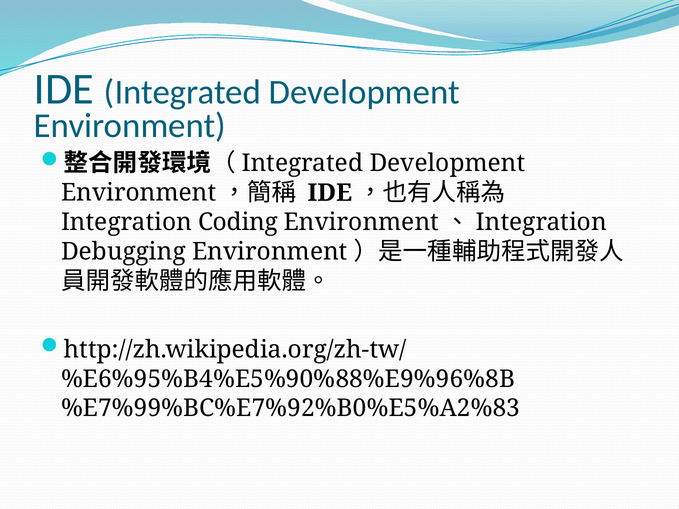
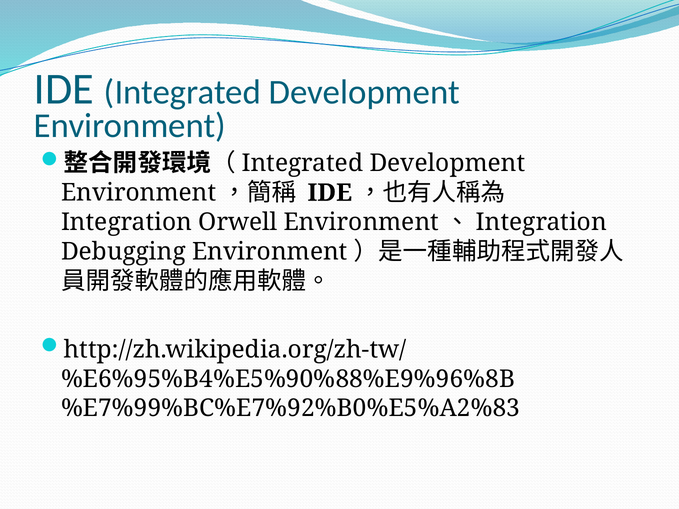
Coding: Coding -> Orwell
